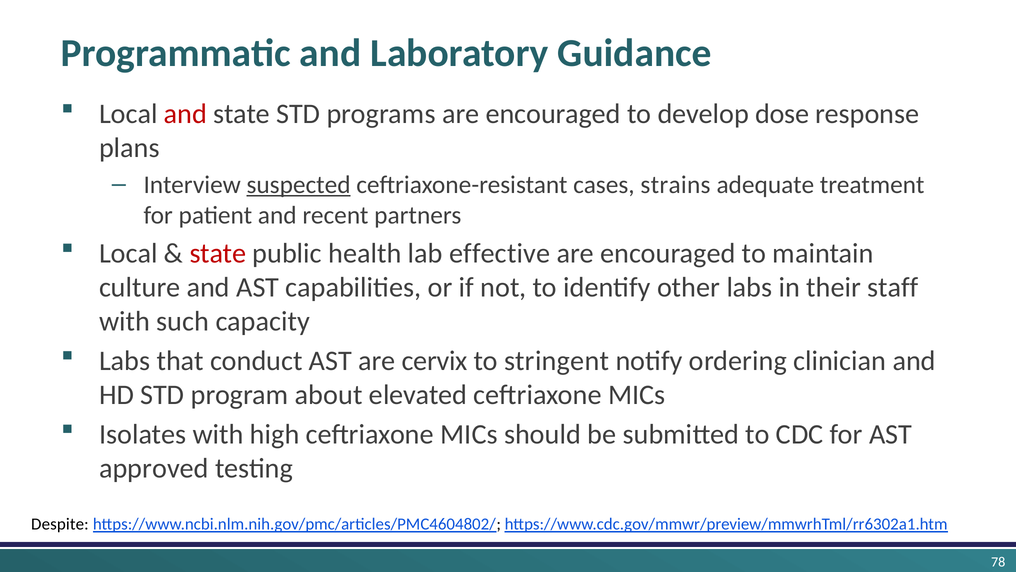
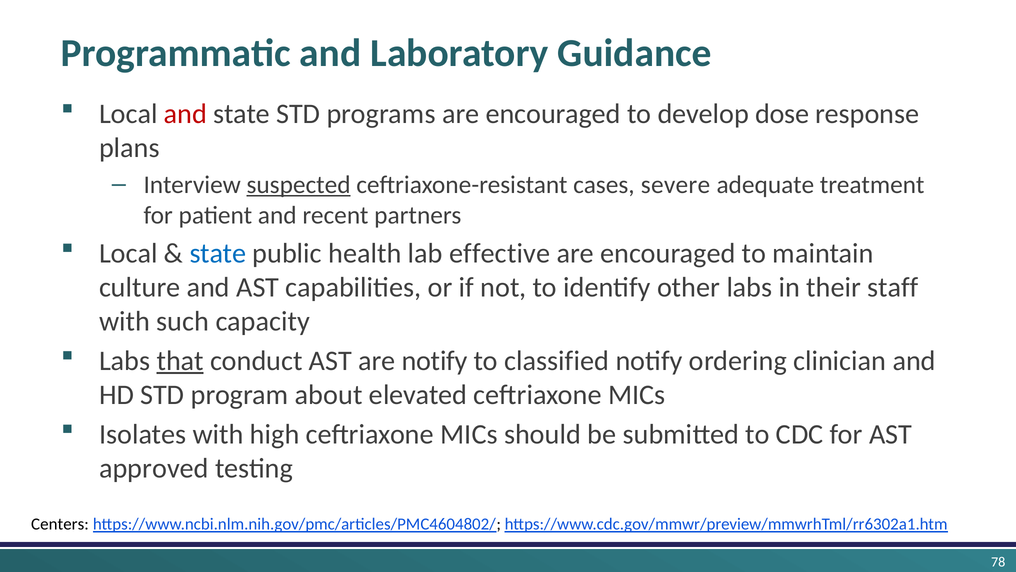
strains: strains -> severe
state at (218, 253) colour: red -> blue
that underline: none -> present
are cervix: cervix -> notify
stringent: stringent -> classified
Despite: Despite -> Centers
